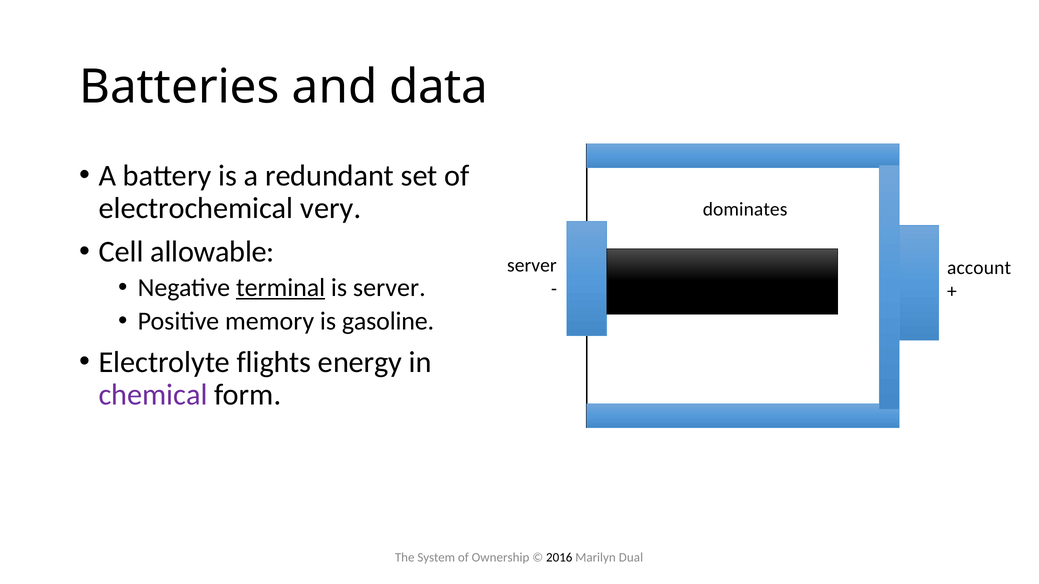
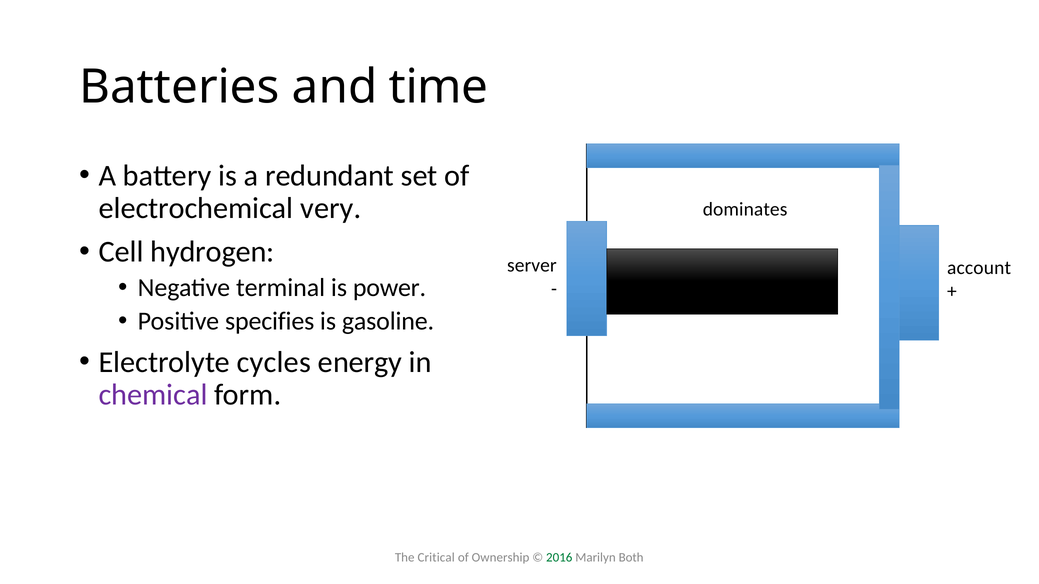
data: data -> time
allowable: allowable -> hydrogen
terminal underline: present -> none
is server: server -> power
memory: memory -> specifies
flights: flights -> cycles
System: System -> Critical
2016 colour: black -> green
Dual: Dual -> Both
